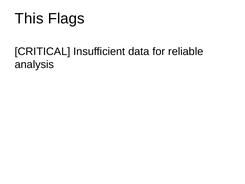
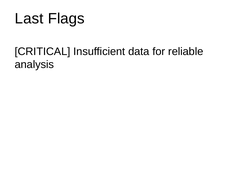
This: This -> Last
